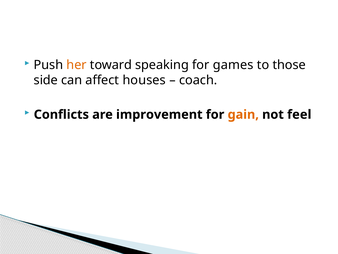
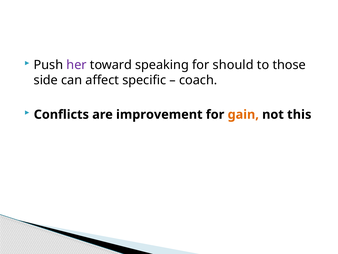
her colour: orange -> purple
games: games -> should
houses: houses -> specific
feel: feel -> this
